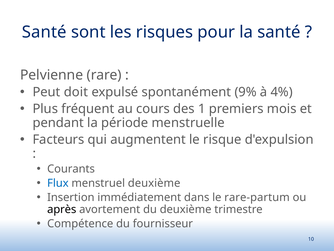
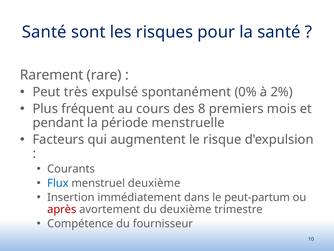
Pelvienne: Pelvienne -> Rarement
doit: doit -> très
9%: 9% -> 0%
4%: 4% -> 2%
1: 1 -> 8
rare-partum: rare-partum -> peut-partum
après colour: black -> red
